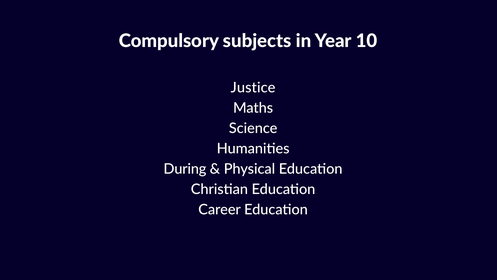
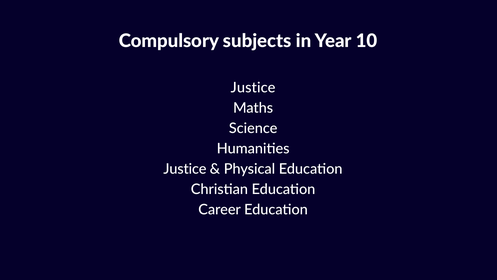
During at (185, 169): During -> Justice
